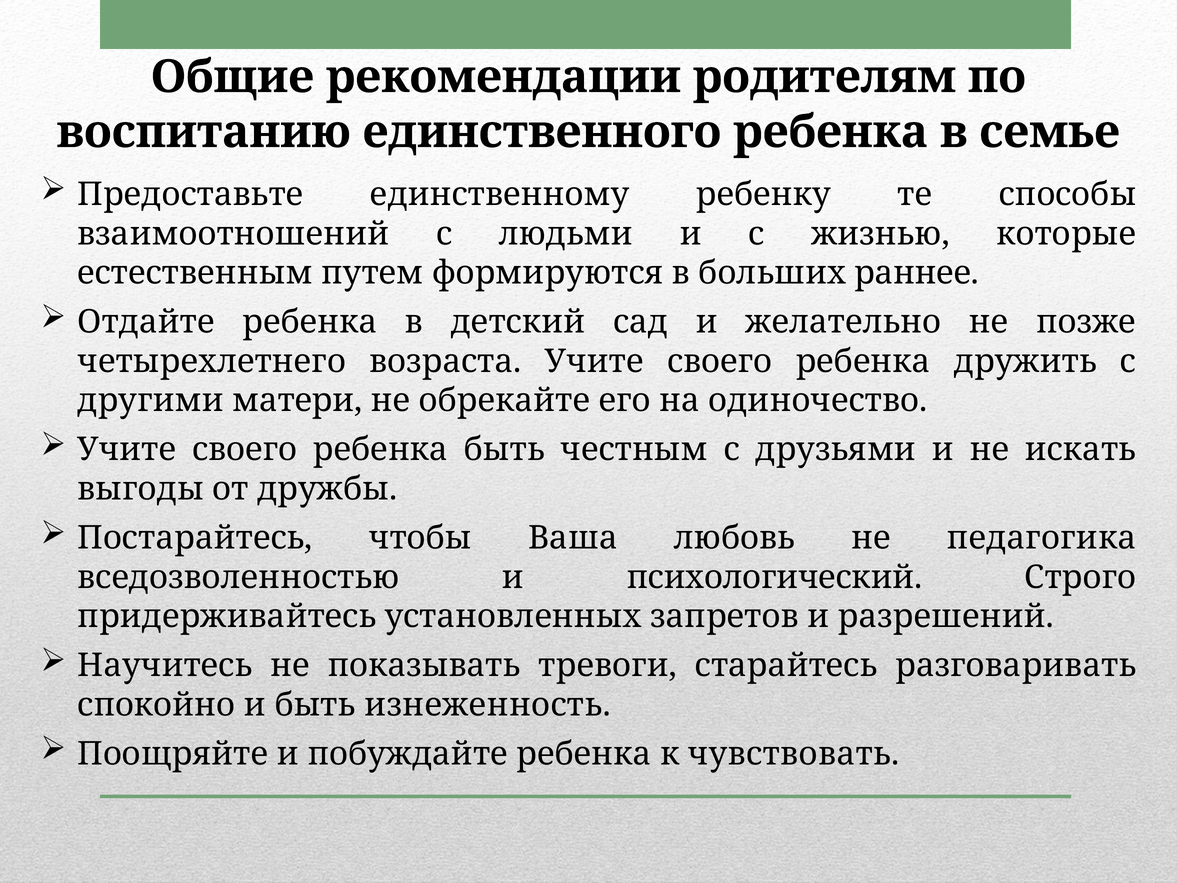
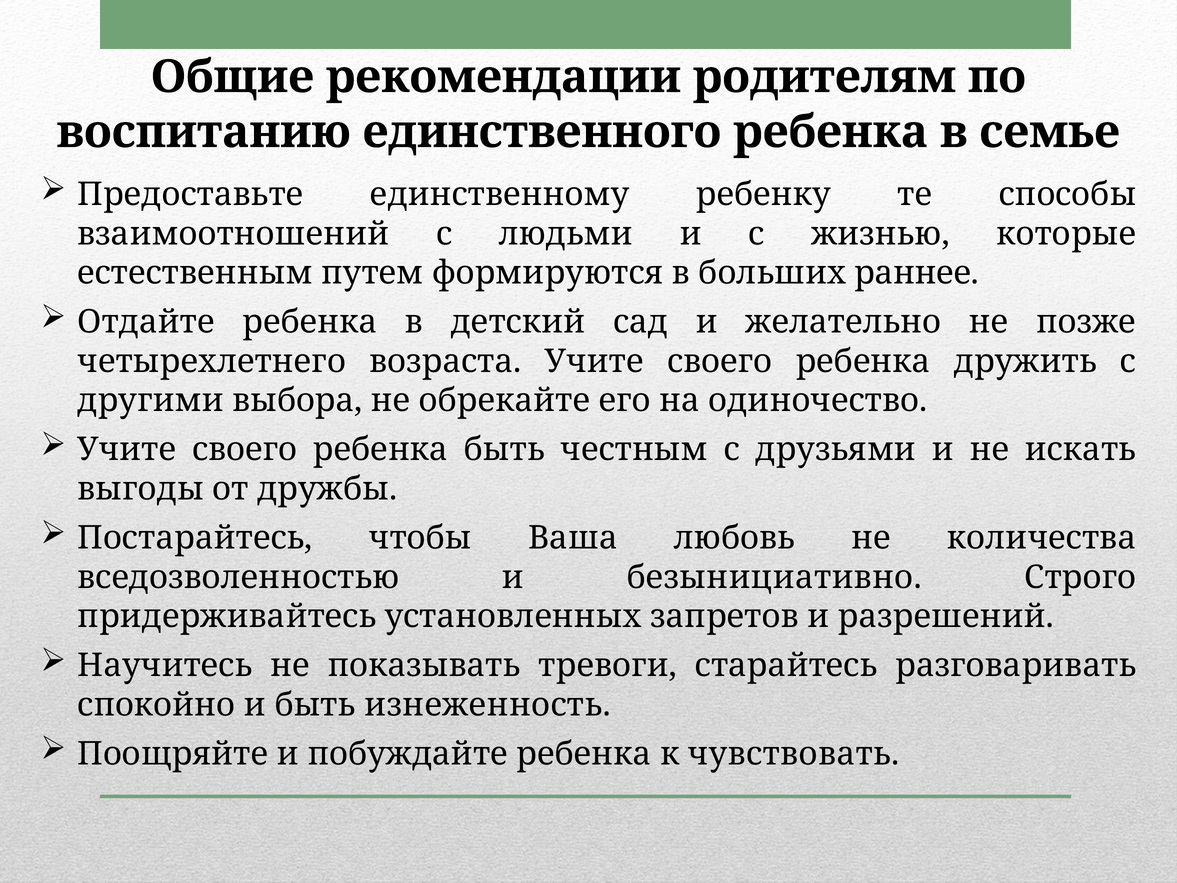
матери: матери -> выбора
педагогика: педагогика -> количества
психологический: психологический -> безынициативно
